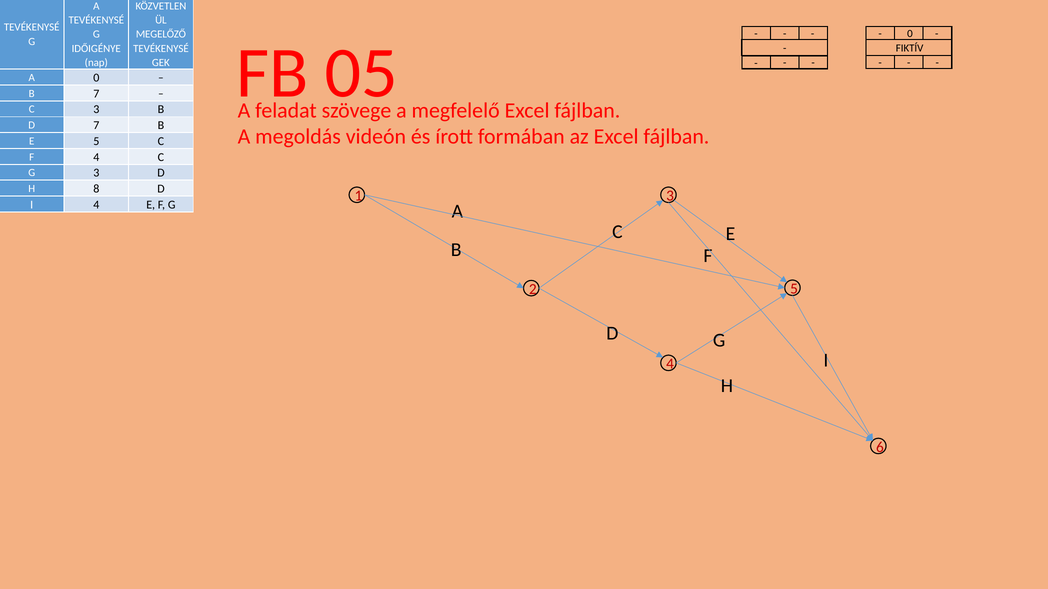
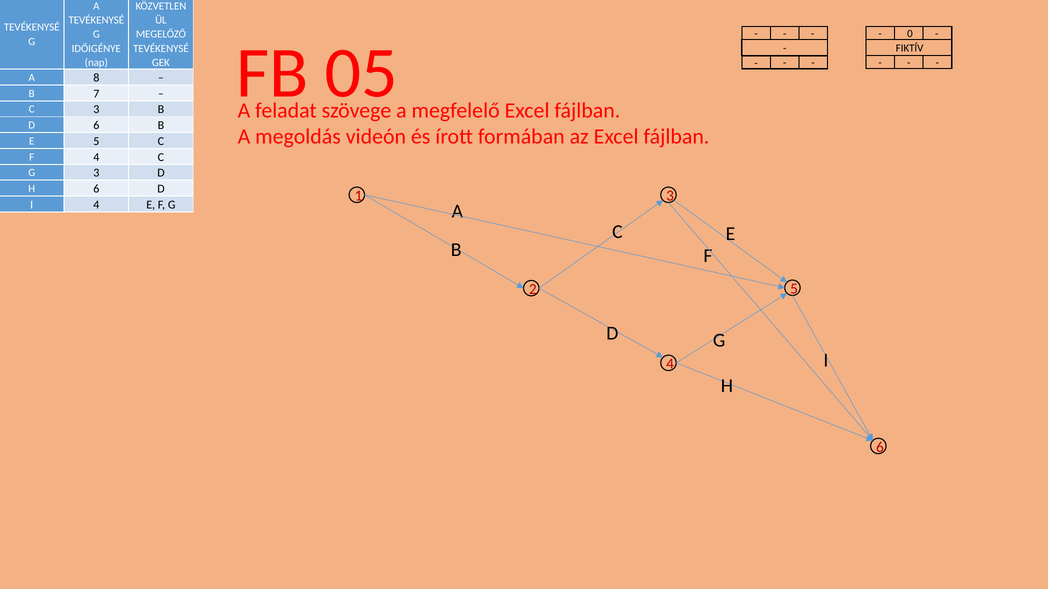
A 0: 0 -> 8
D 7: 7 -> 6
H 8: 8 -> 6
